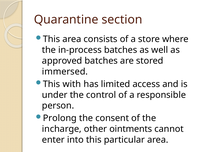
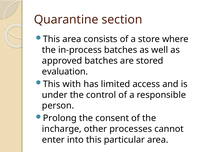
immersed: immersed -> evaluation
ointments: ointments -> processes
